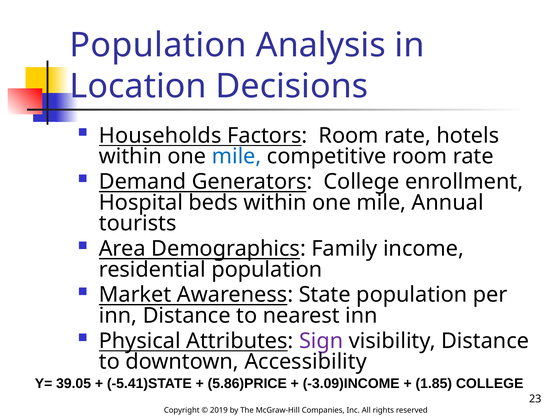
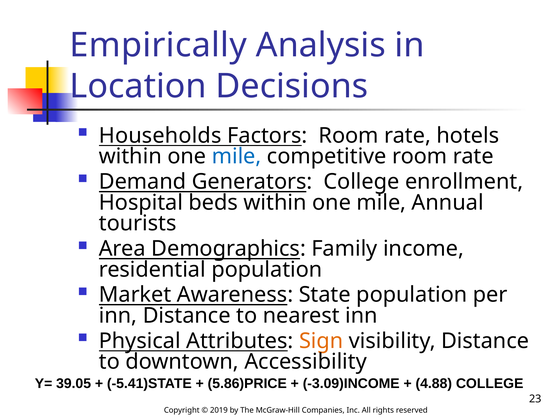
Population at (158, 45): Population -> Empirically
Sign colour: purple -> orange
1.85: 1.85 -> 4.88
